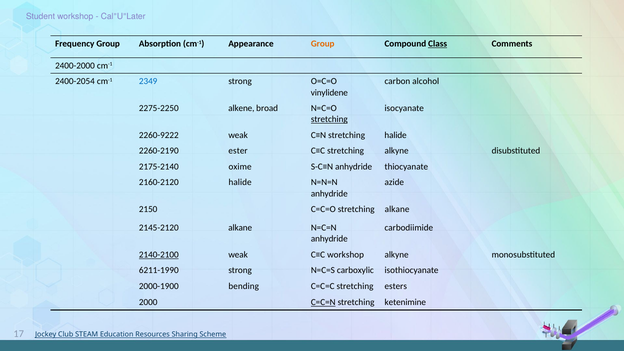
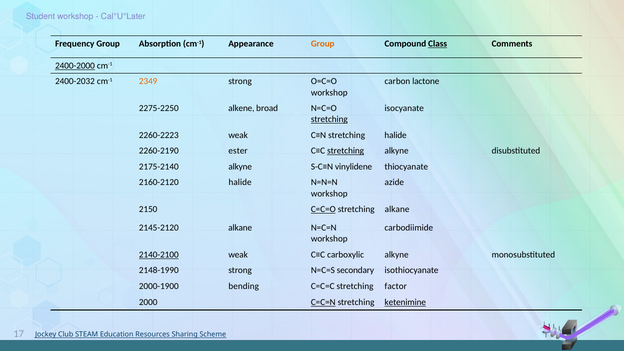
2400-2000 underline: none -> present
2400-2054: 2400-2054 -> 2400-2032
2349 colour: blue -> orange
alcohol: alcohol -> lactone
vinylidene at (329, 93): vinylidene -> workshop
2260-9222: 2260-9222 -> 2260-2223
stretching at (346, 151) underline: none -> present
2175-2140 oxime: oxime -> alkyne
S-C≡N anhydride: anhydride -> vinylidene
anhydride at (329, 194): anhydride -> workshop
C=C=O underline: none -> present
anhydride at (329, 239): anhydride -> workshop
C≡C workshop: workshop -> carboxylic
6211-1990: 6211-1990 -> 2148-1990
carboxylic: carboxylic -> secondary
esters: esters -> factor
ketenimine underline: none -> present
